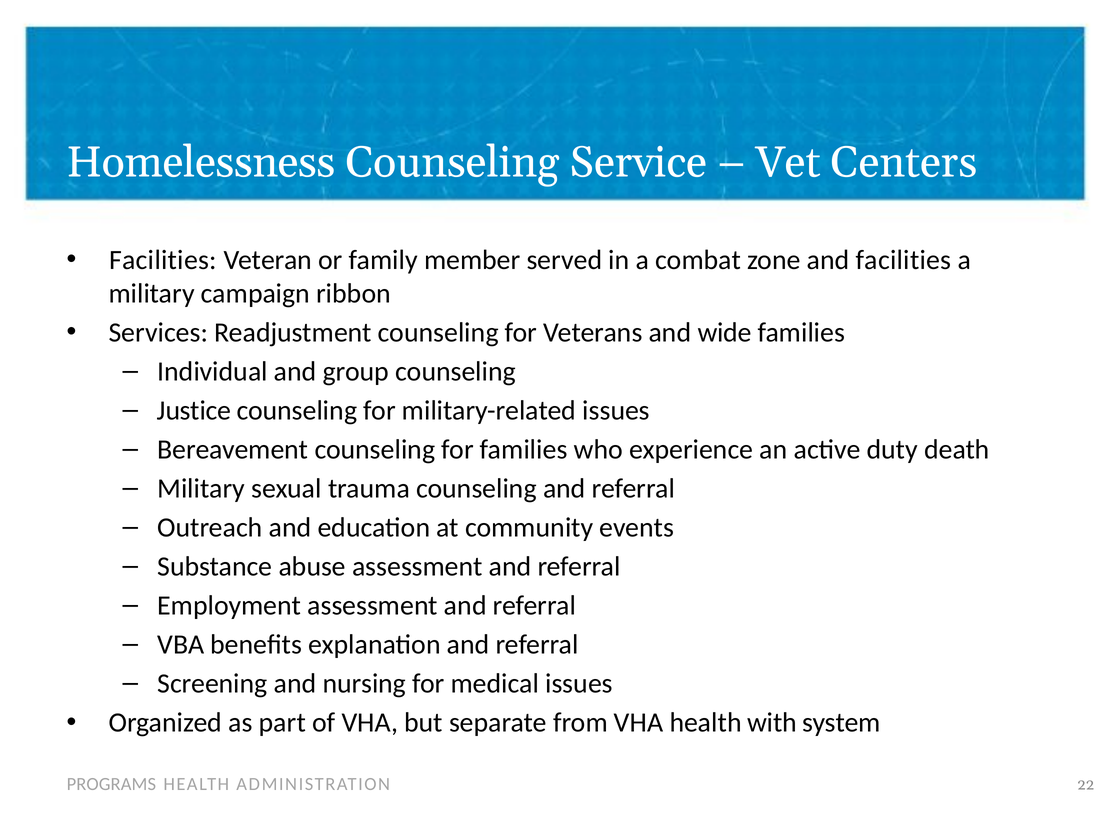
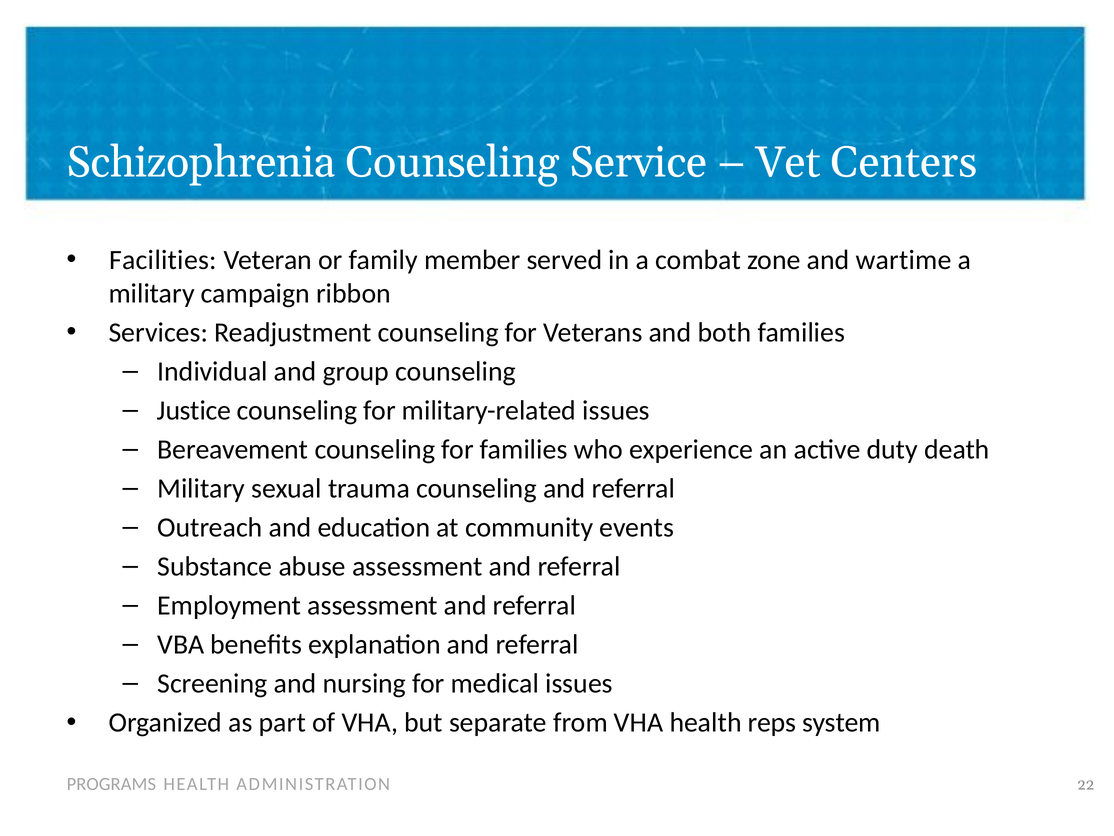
Homelessness: Homelessness -> Schizophrenia
and facilities: facilities -> wartime
wide: wide -> both
with: with -> reps
